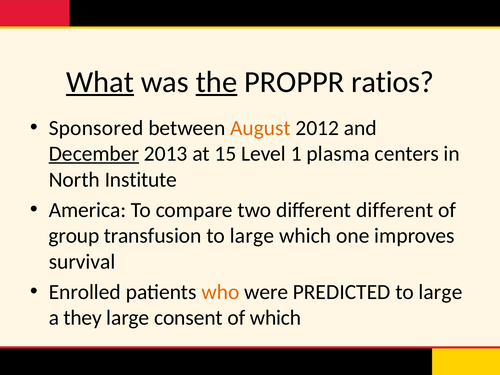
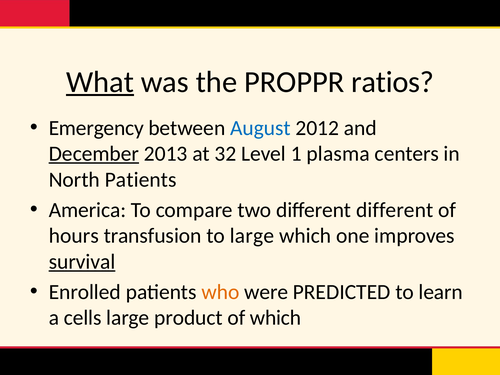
the underline: present -> none
Sponsored: Sponsored -> Emergency
August colour: orange -> blue
15: 15 -> 32
North Institute: Institute -> Patients
group: group -> hours
survival underline: none -> present
PREDICTED to large: large -> learn
they: they -> cells
consent: consent -> product
